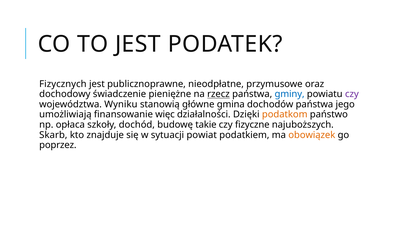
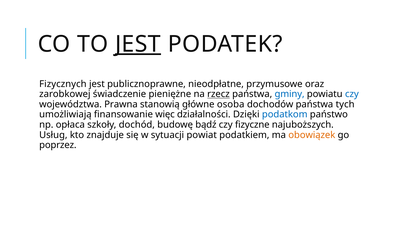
JEST at (138, 44) underline: none -> present
dochodowy: dochodowy -> zarobkowej
czy at (352, 94) colour: purple -> blue
Wyniku: Wyniku -> Prawna
gmina: gmina -> osoba
jego: jego -> tych
podatkom colour: orange -> blue
takie: takie -> bądź
Skarb: Skarb -> Usług
